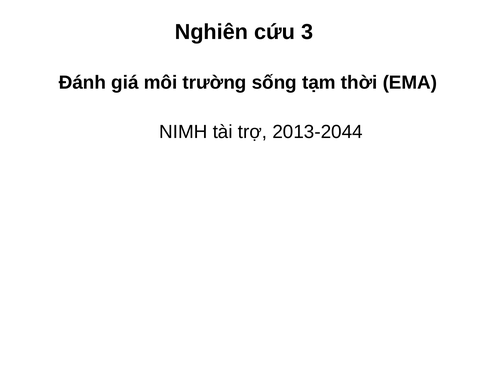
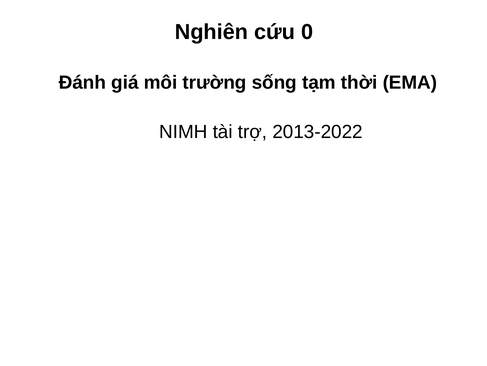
3: 3 -> 0
2013-2044: 2013-2044 -> 2013-2022
